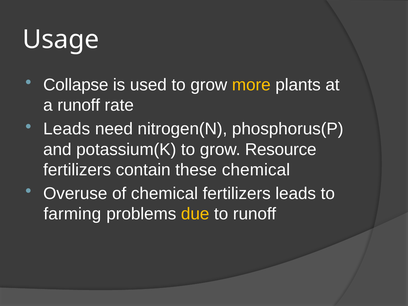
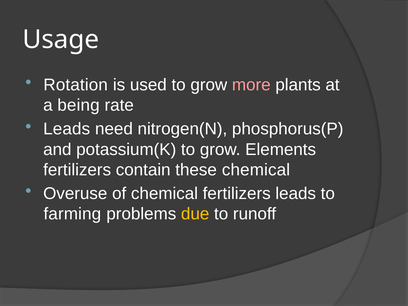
Collapse: Collapse -> Rotation
more colour: yellow -> pink
a runoff: runoff -> being
Resource: Resource -> Elements
